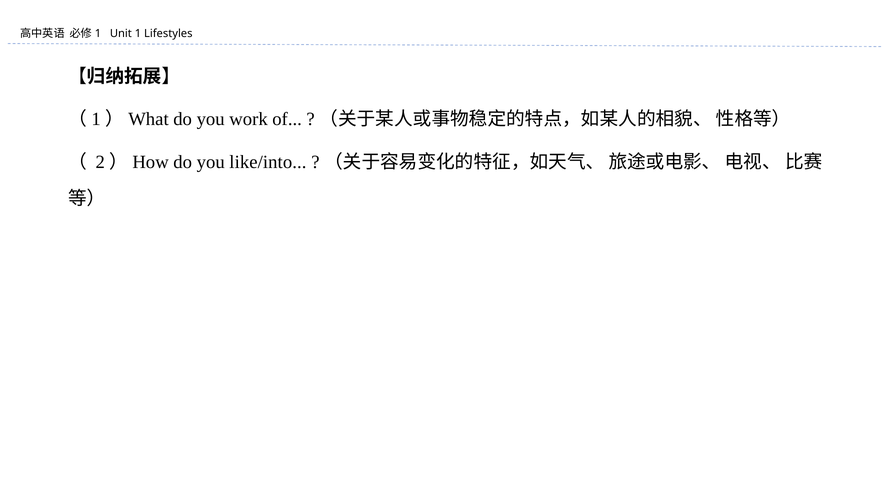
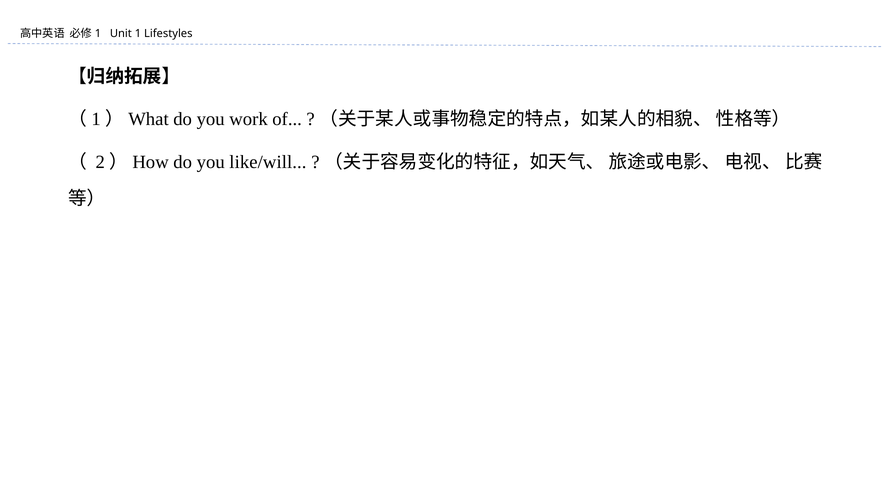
like/into: like/into -> like/will
